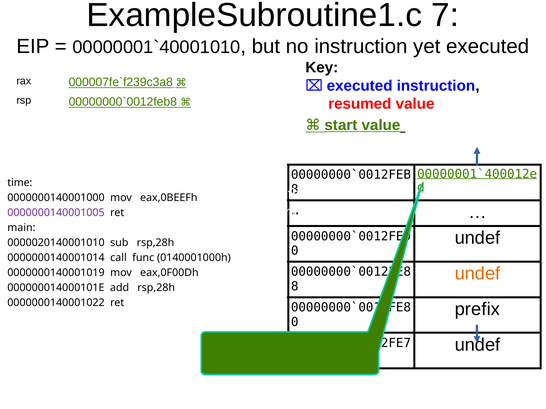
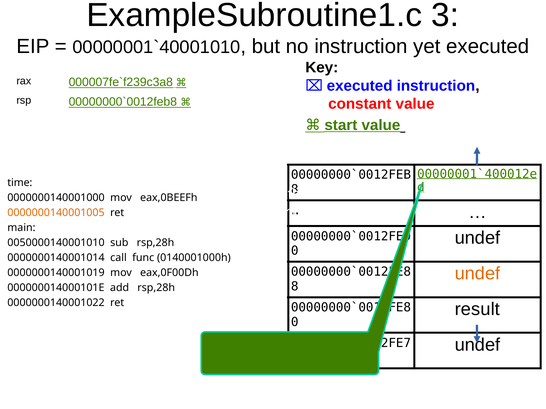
7: 7 -> 3
resumed: resumed -> constant
0000000140001005 colour: purple -> orange
0000020140001010: 0000020140001010 -> 0050000140001010
prefix: prefix -> result
